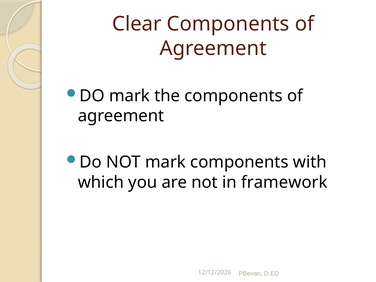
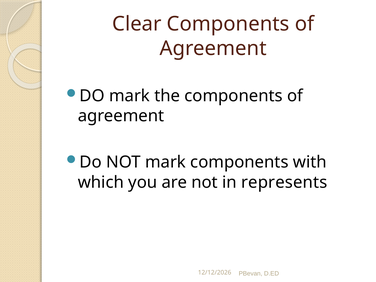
framework: framework -> represents
